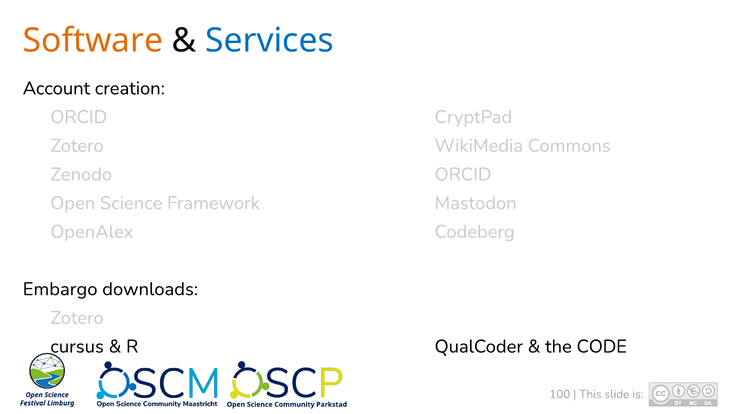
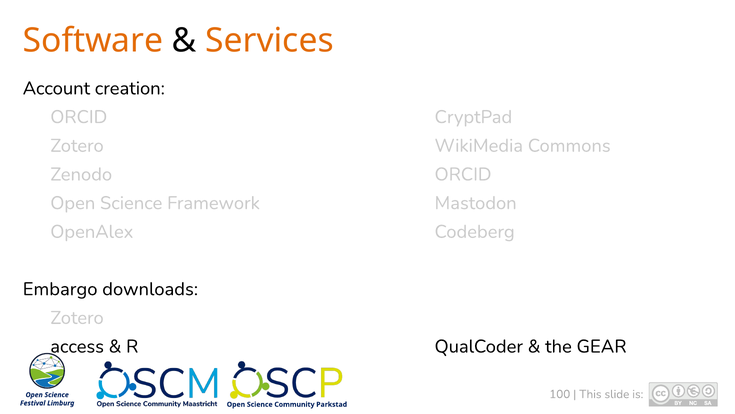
Services colour: blue -> orange
cursus: cursus -> access
CODE: CODE -> GEAR
